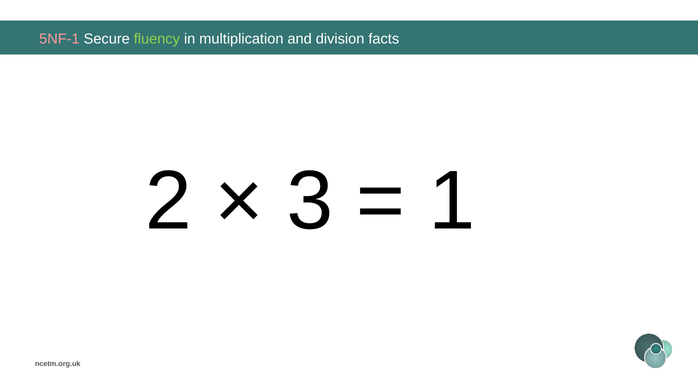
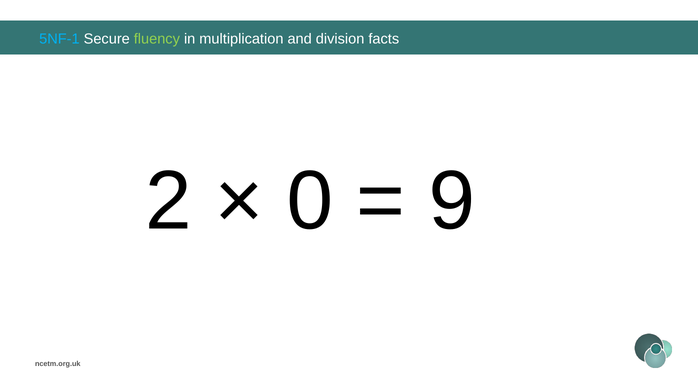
5NF-1 colour: pink -> light blue
3: 3 -> 0
1: 1 -> 9
